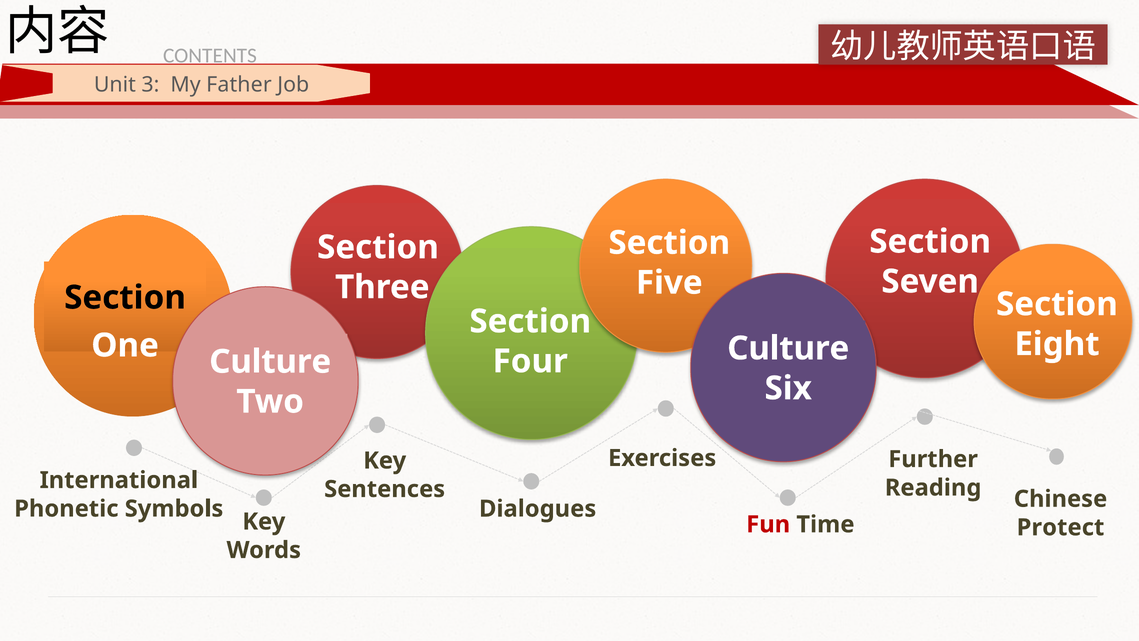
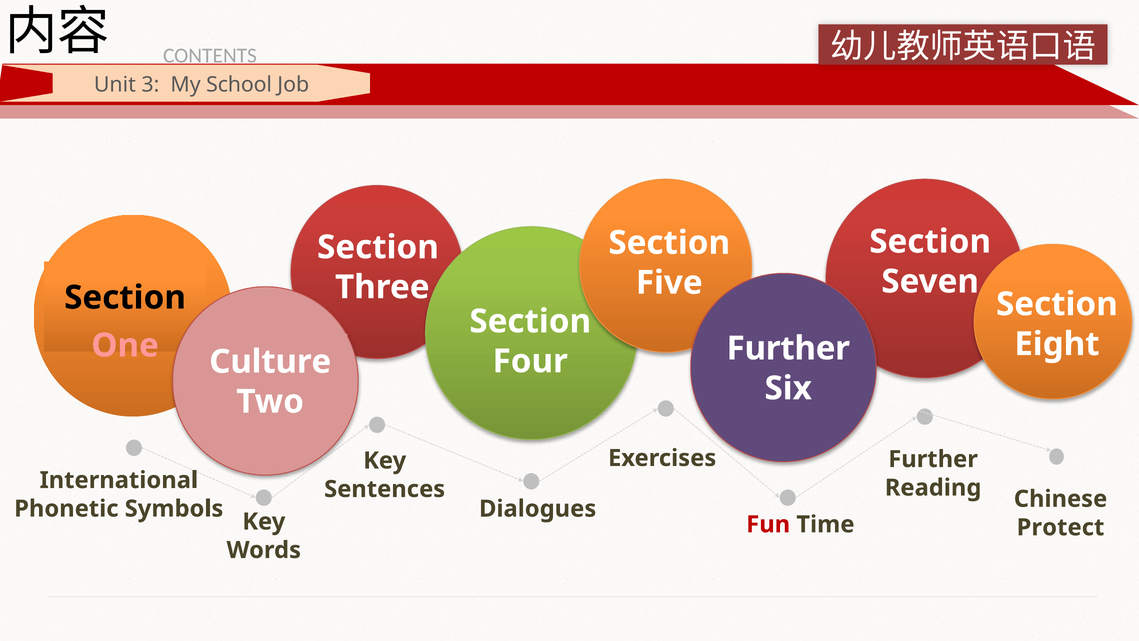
Father: Father -> School
One colour: white -> pink
Culture at (788, 348): Culture -> Further
